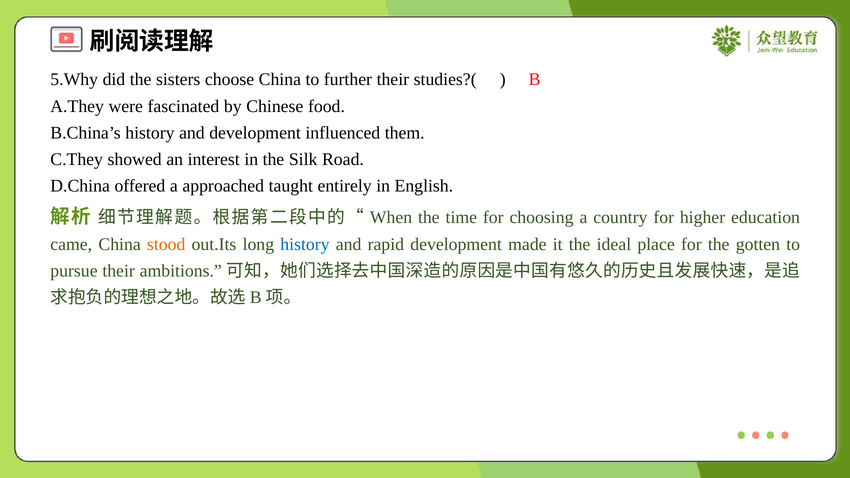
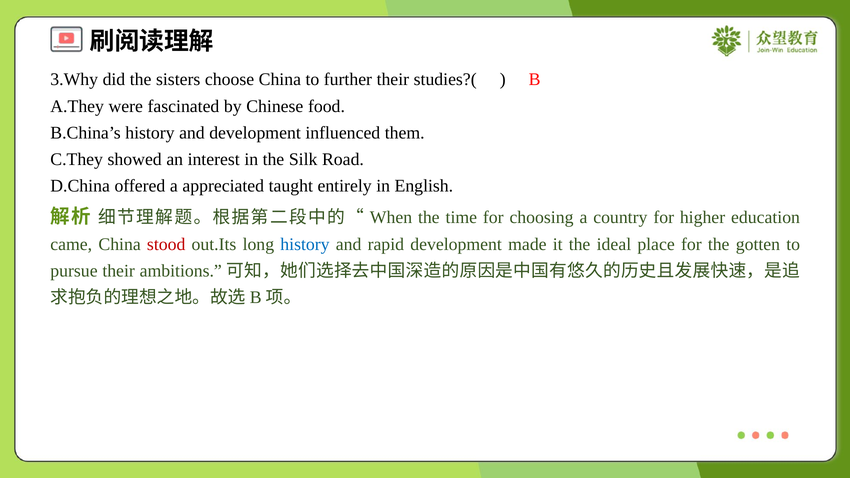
5.Why: 5.Why -> 3.Why
approached: approached -> appreciated
stood colour: orange -> red
